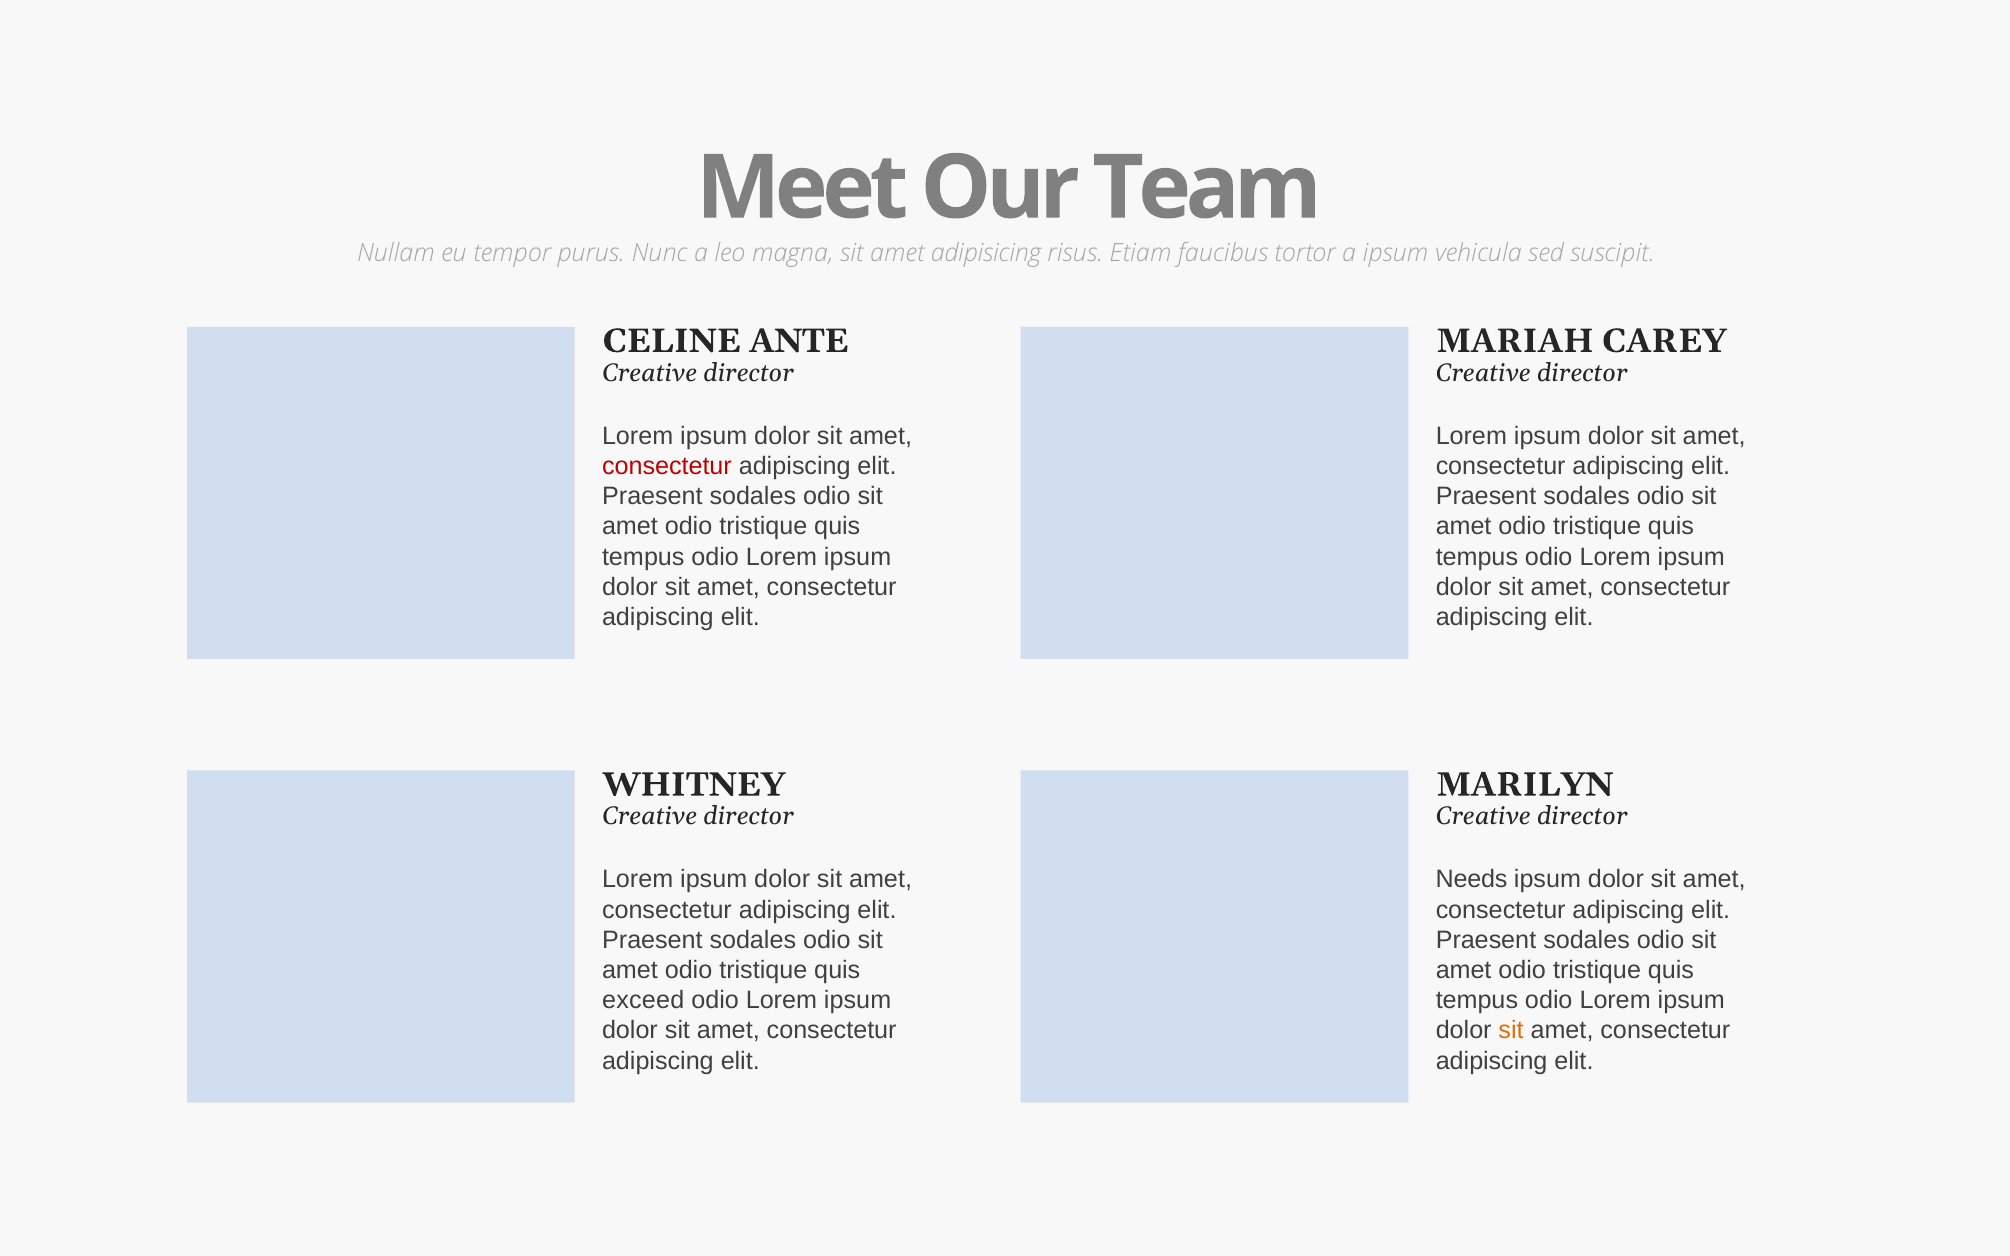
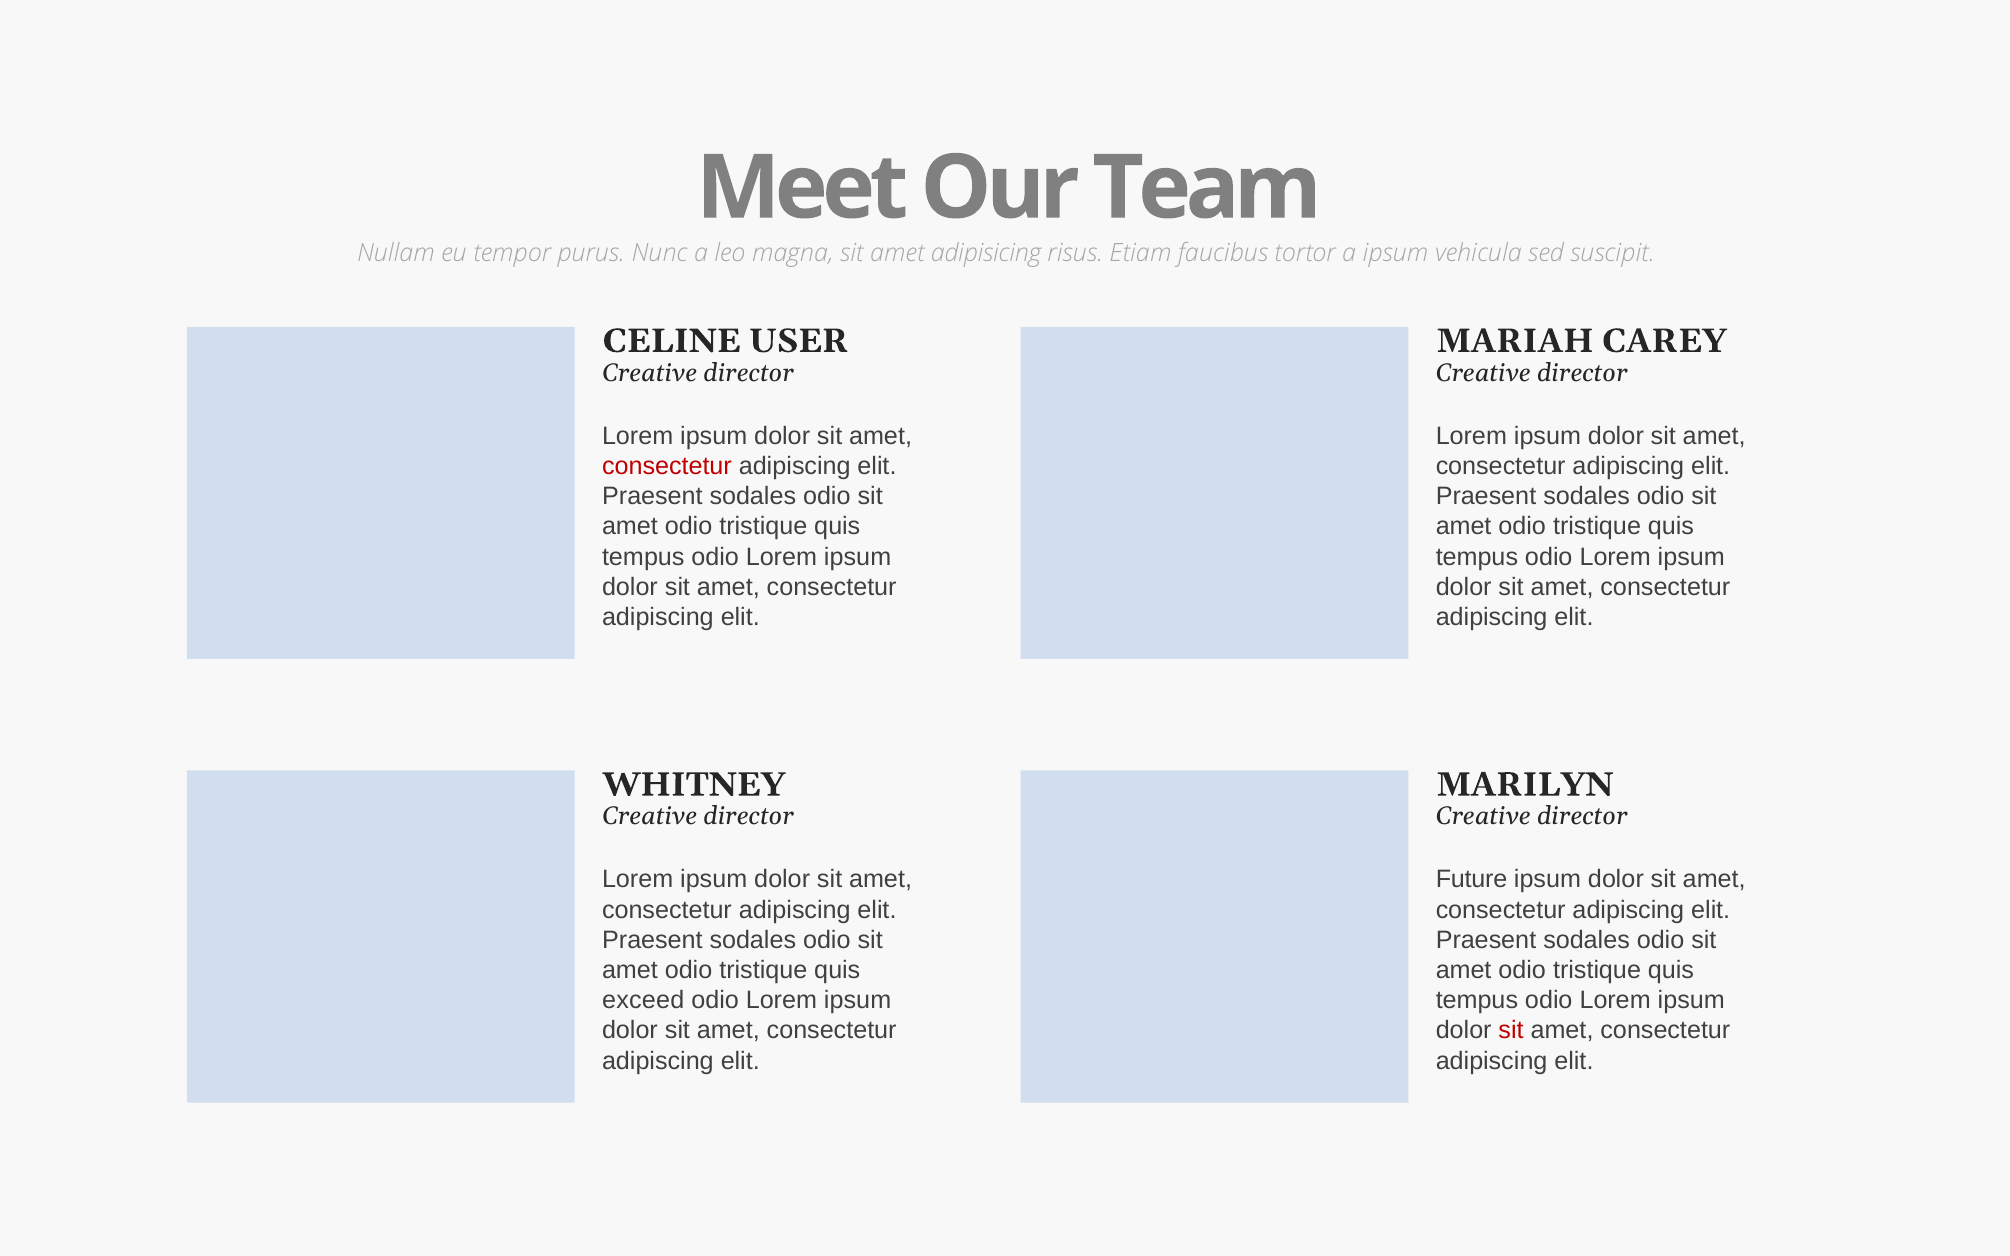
ANTE: ANTE -> USER
Needs: Needs -> Future
sit at (1511, 1031) colour: orange -> red
